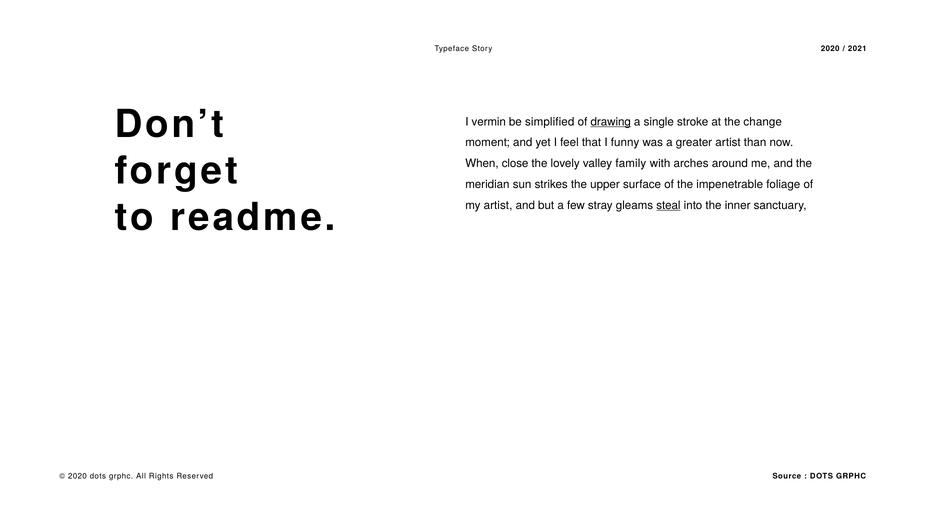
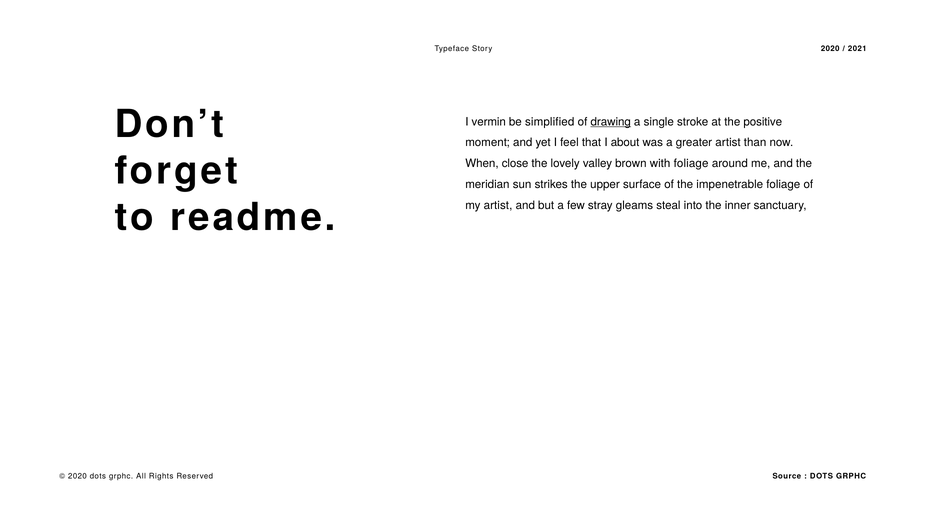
change: change -> positive
funny: funny -> about
family: family -> brown
with arches: arches -> foliage
steal underline: present -> none
